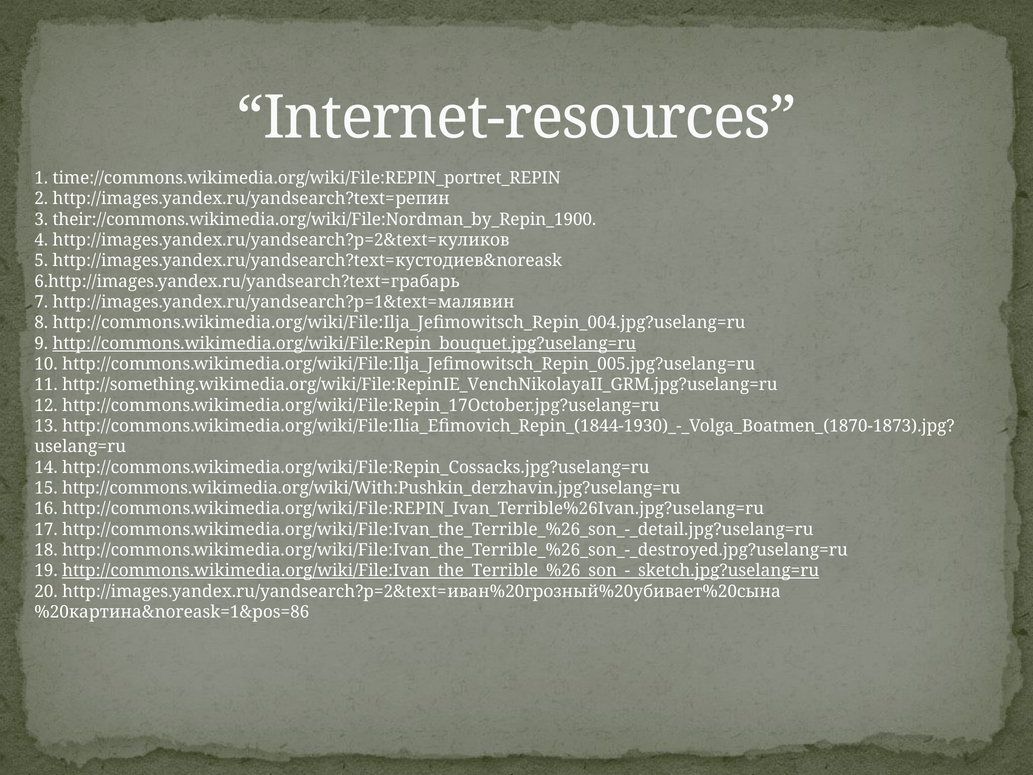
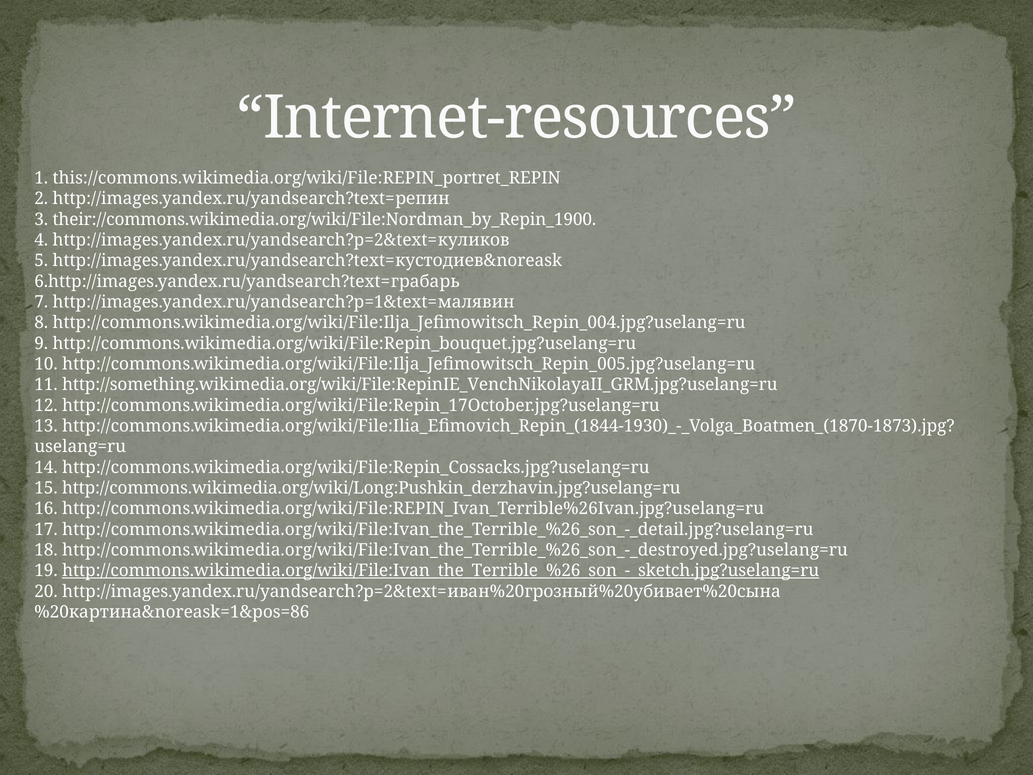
time://commons.wikimedia.org/wiki/File:REPIN_portret_REPIN: time://commons.wikimedia.org/wiki/File:REPIN_portret_REPIN -> this://commons.wikimedia.org/wiki/File:REPIN_portret_REPIN
http://commons.wikimedia.org/wiki/File:Repin_bouquet.jpg?uselang=ru underline: present -> none
http://commons.wikimedia.org/wiki/With:Pushkin_derzhavin.jpg?uselang=ru: http://commons.wikimedia.org/wiki/With:Pushkin_derzhavin.jpg?uselang=ru -> http://commons.wikimedia.org/wiki/Long:Pushkin_derzhavin.jpg?uselang=ru
